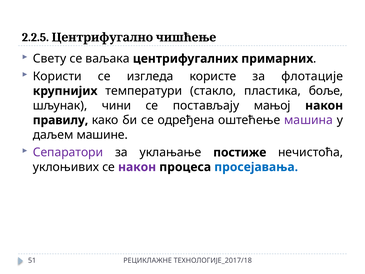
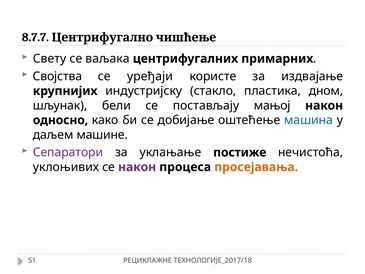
2.2.5: 2.2.5 -> 8.7.7
Користи: Користи -> Својства
изгледа: изгледа -> уређаји
флотације: флотације -> издвајање
температури: температури -> индустријску
боље: боље -> дном
чини: чини -> бели
правилу: правилу -> односно
одређена: одређена -> добијање
машина colour: purple -> blue
просејавања colour: blue -> orange
